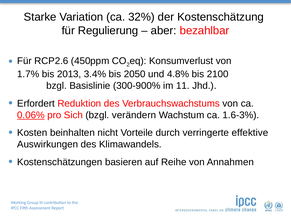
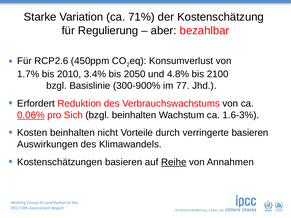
32%: 32% -> 71%
2013: 2013 -> 2010
11: 11 -> 77
bzgl verändern: verändern -> beinhalten
verringerte effektive: effektive -> basieren
Reihe underline: none -> present
